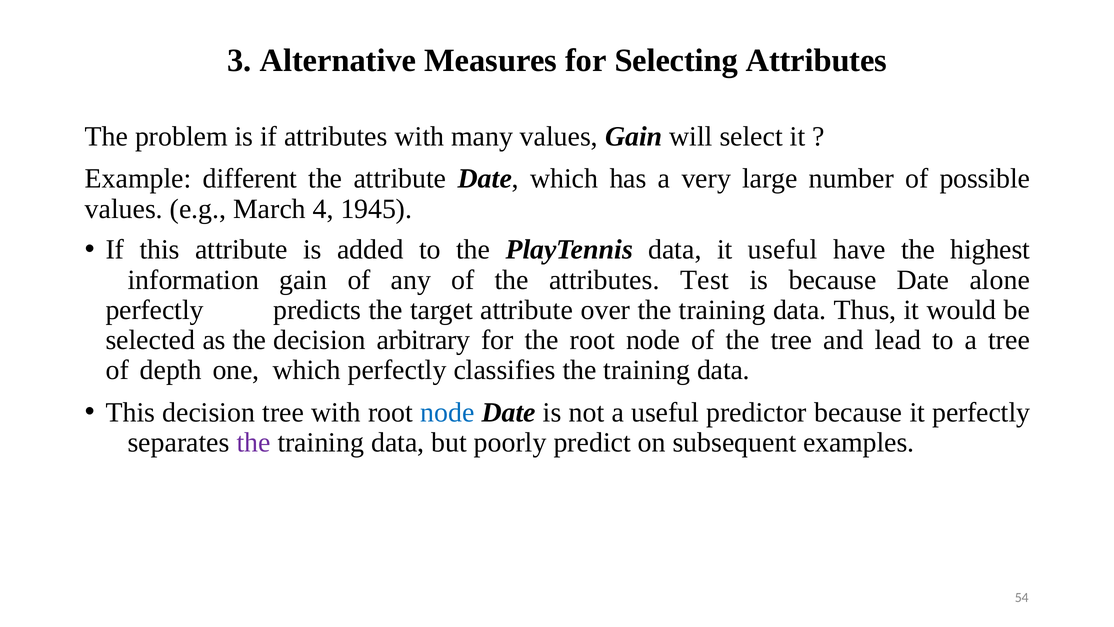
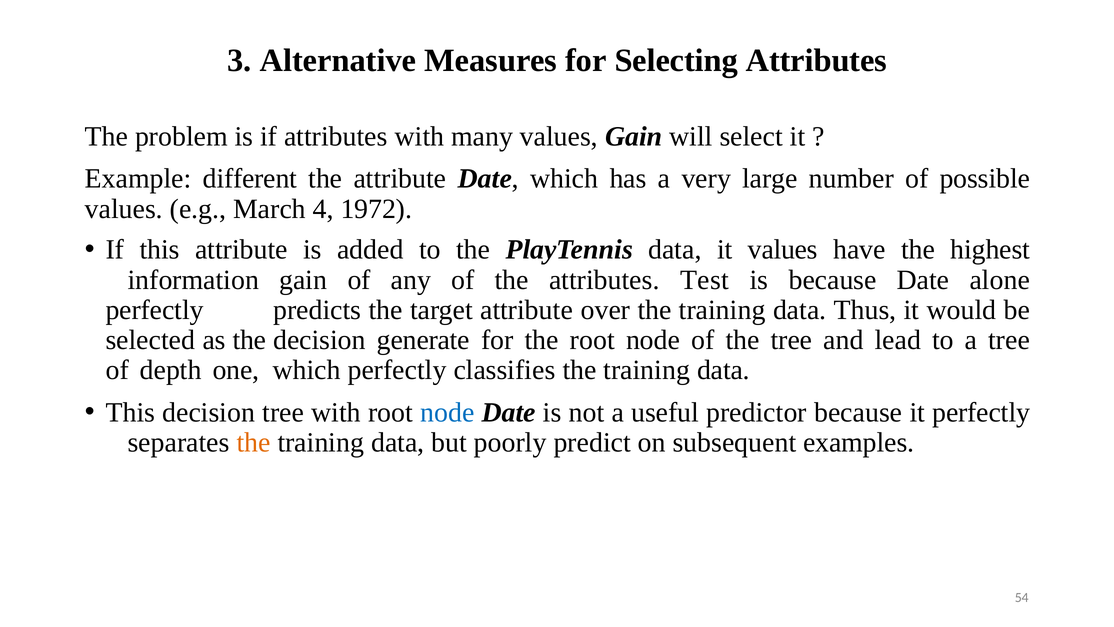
1945: 1945 -> 1972
it useful: useful -> values
arbitrary: arbitrary -> generate
the at (254, 442) colour: purple -> orange
